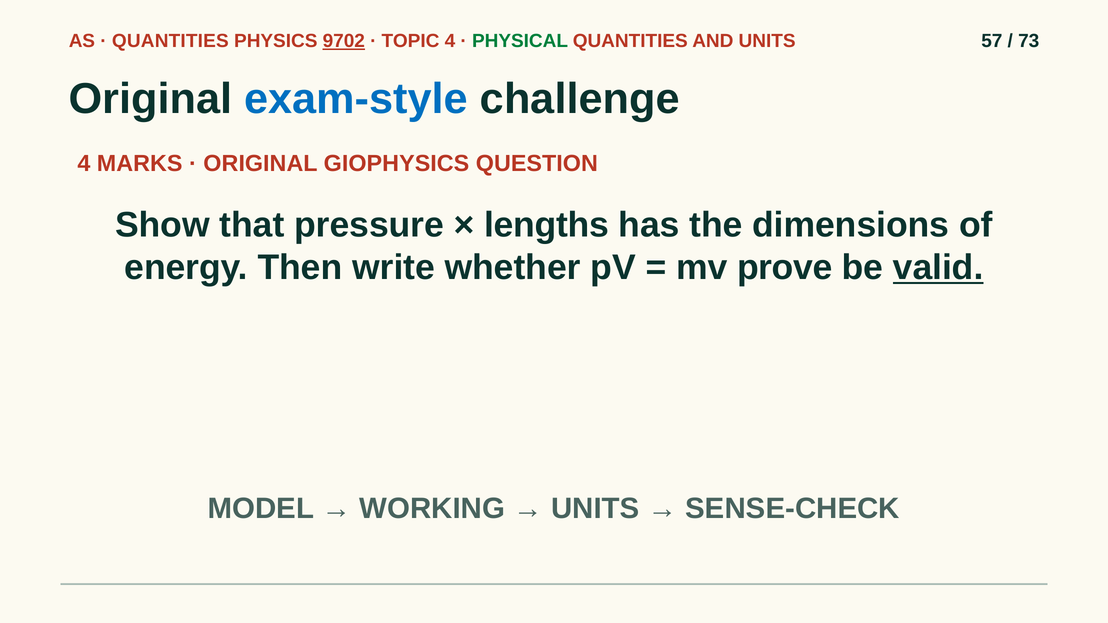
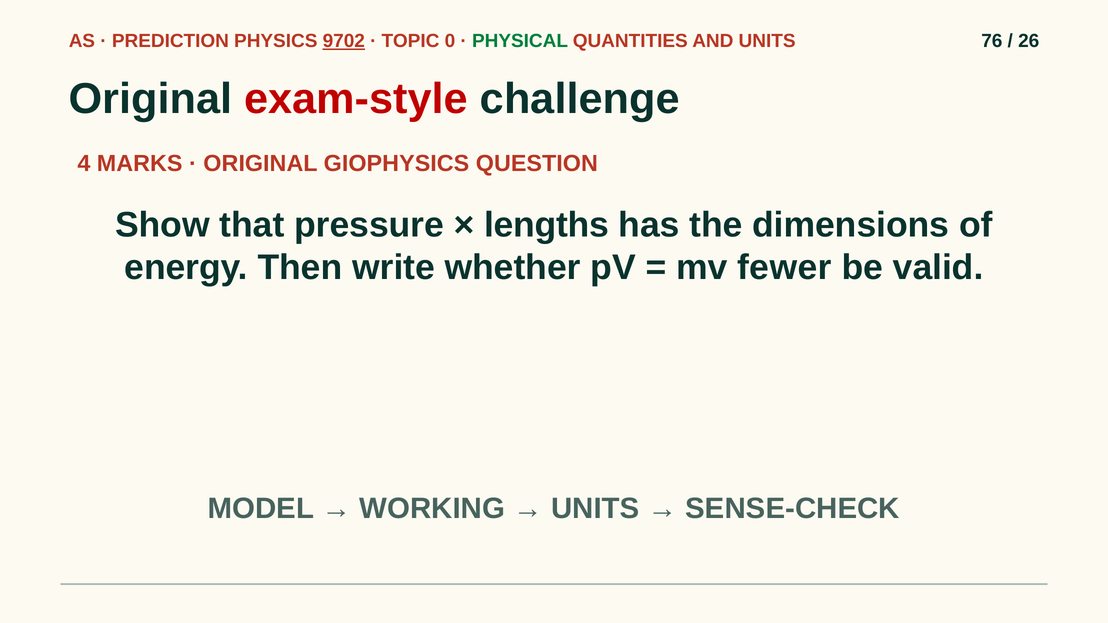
QUANTITIES at (170, 41): QUANTITIES -> PREDICTION
TOPIC 4: 4 -> 0
57: 57 -> 76
73: 73 -> 26
exam-style colour: blue -> red
prove: prove -> fewer
valid underline: present -> none
